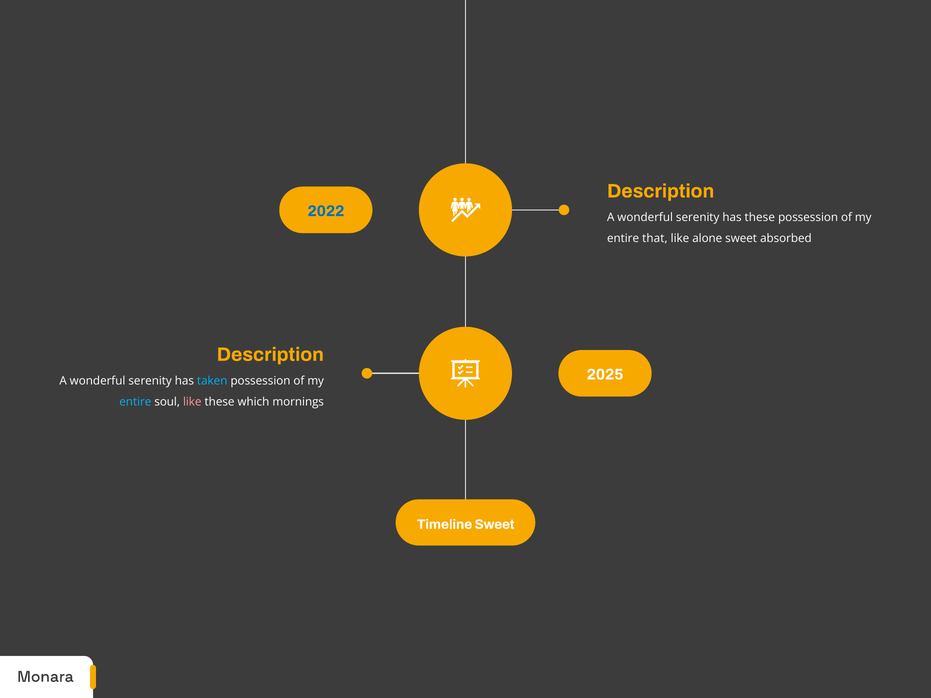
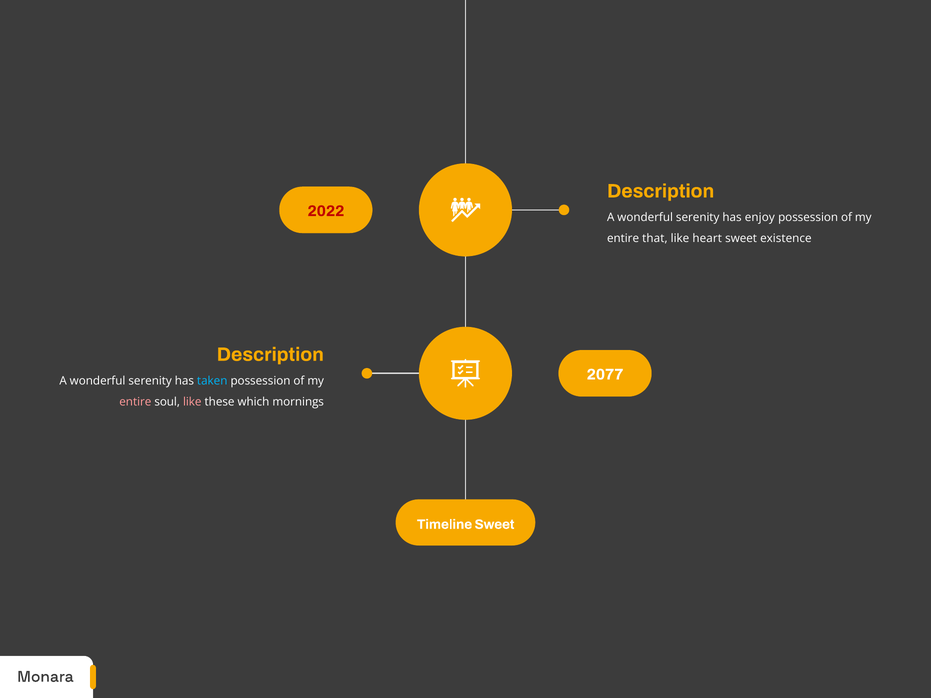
2022 colour: blue -> red
has these: these -> enjoy
alone: alone -> heart
absorbed: absorbed -> existence
2025: 2025 -> 2077
entire at (135, 402) colour: light blue -> pink
